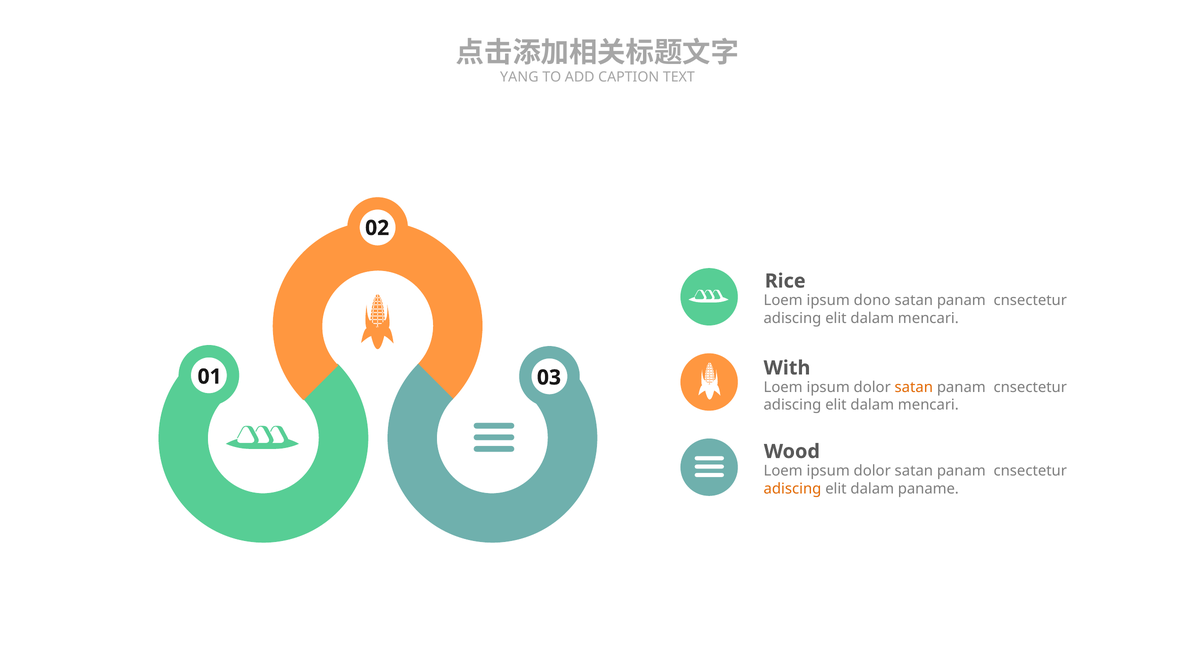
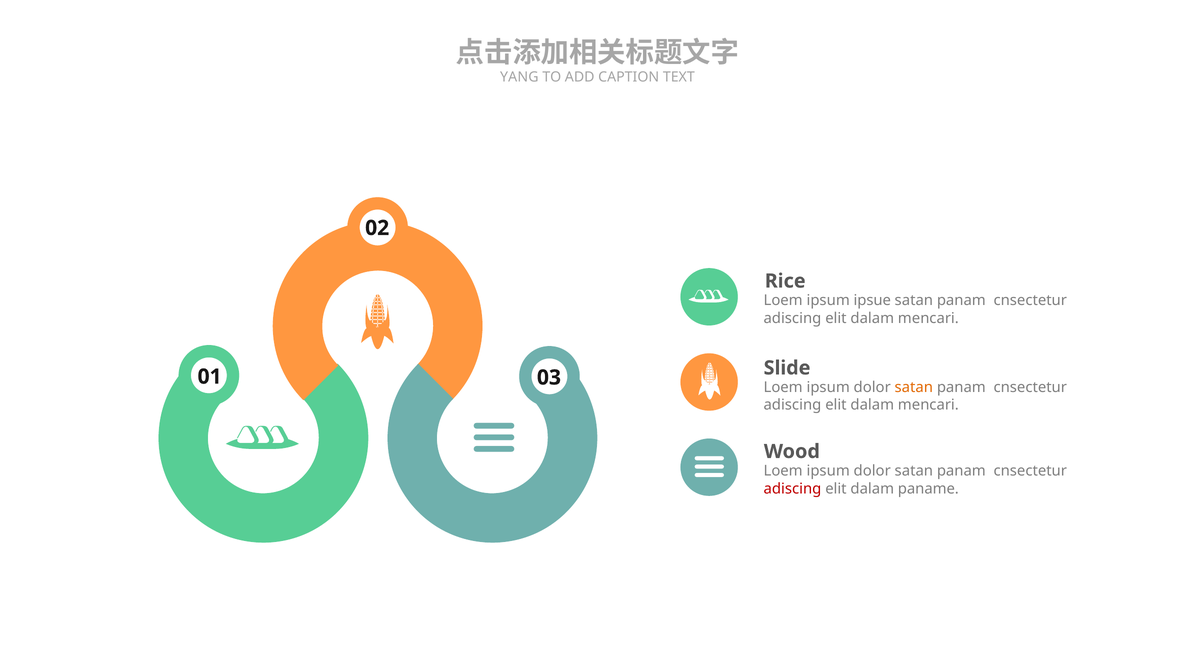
dono: dono -> ipsue
With: With -> Slide
adiscing at (792, 489) colour: orange -> red
